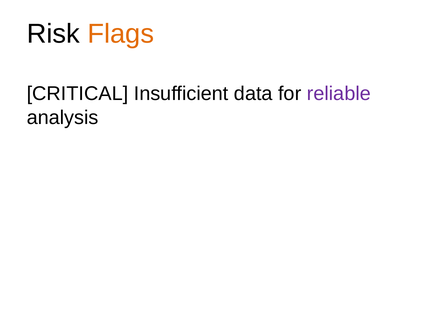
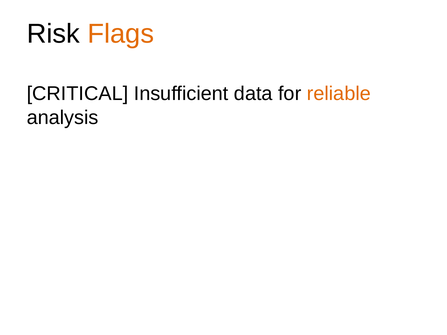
reliable colour: purple -> orange
